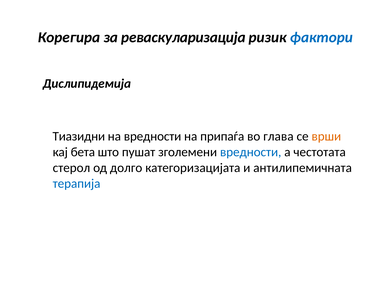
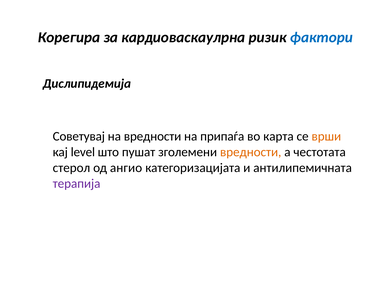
реваскуларизација: реваскуларизација -> кардиоваскаулрна
Тиазидни: Тиазидни -> Советувај
глава: глава -> карта
бета: бета -> level
вредности at (251, 152) colour: blue -> orange
долго: долго -> ангио
терапија colour: blue -> purple
